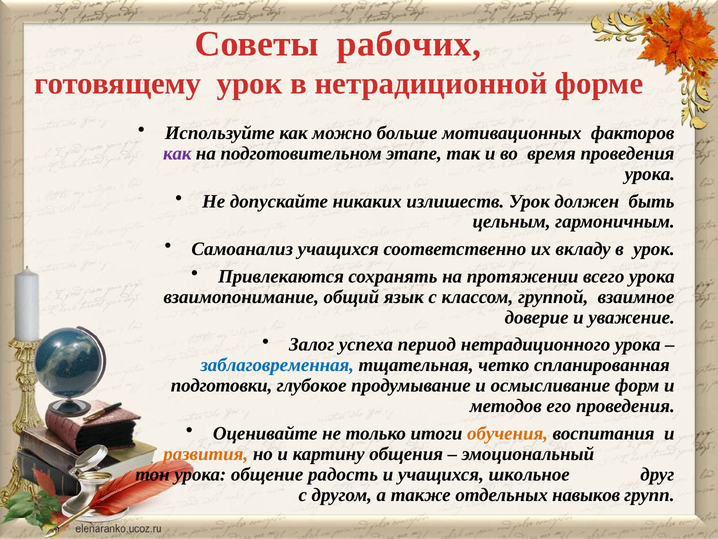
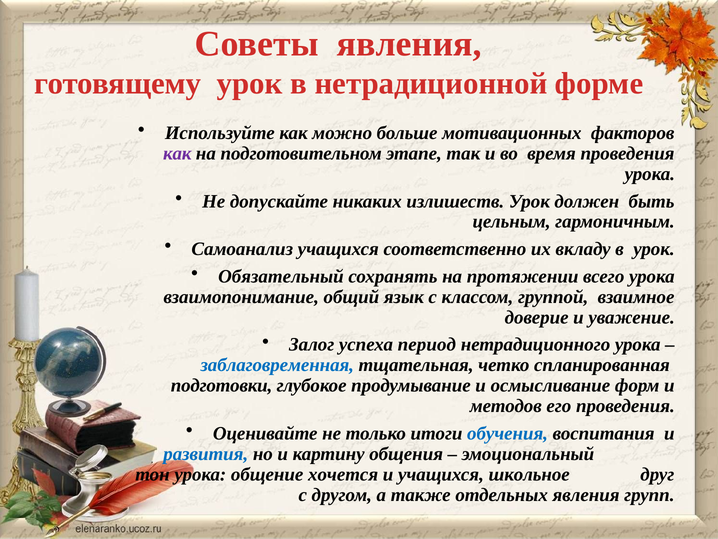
Советы рабочих: рабочих -> явления
Привлекаются: Привлекаются -> Обязательный
обучения colour: orange -> blue
развития colour: orange -> blue
радость: радость -> хочется
отдельных навыков: навыков -> явления
